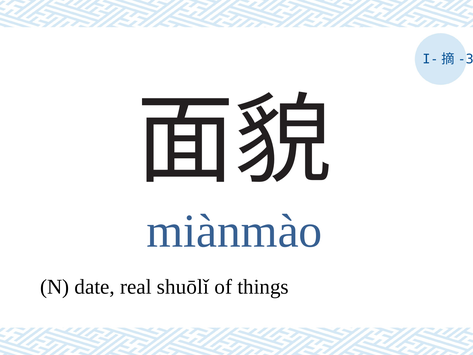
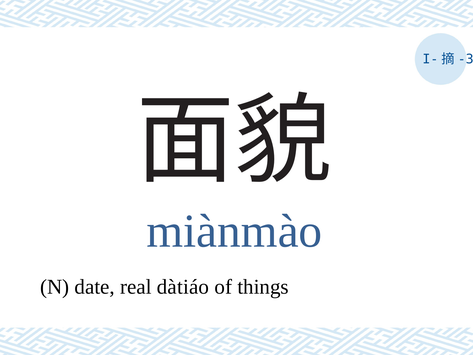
shuōlǐ: shuōlǐ -> dàtiáo
